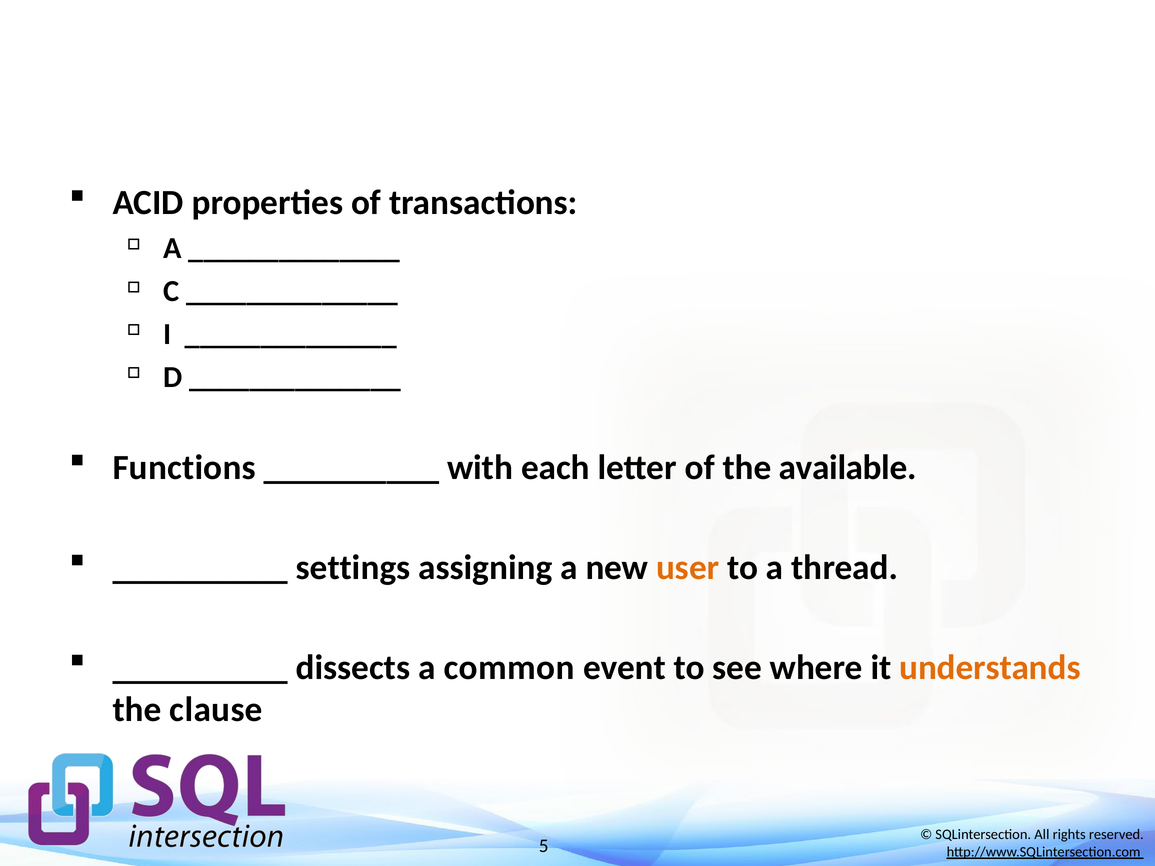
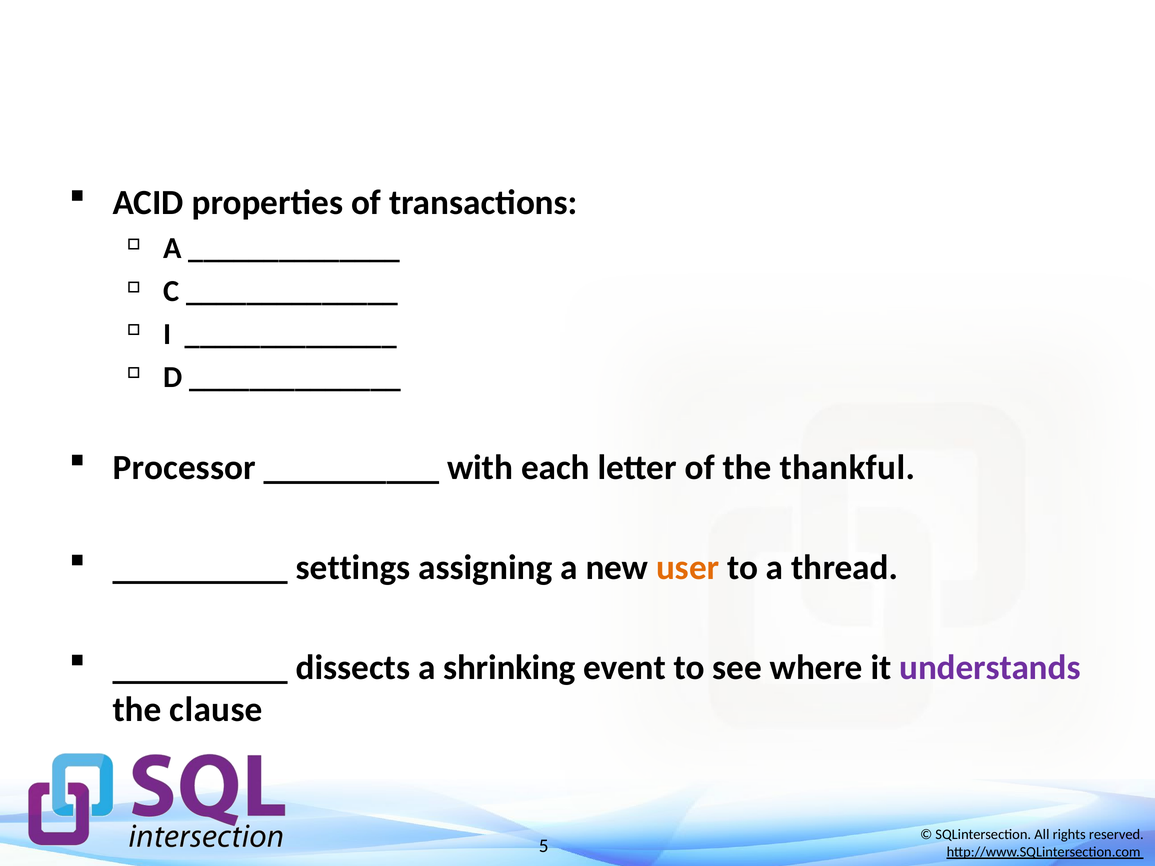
Functions: Functions -> Processor
available: available -> thankful
common: common -> shrinking
understands colour: orange -> purple
